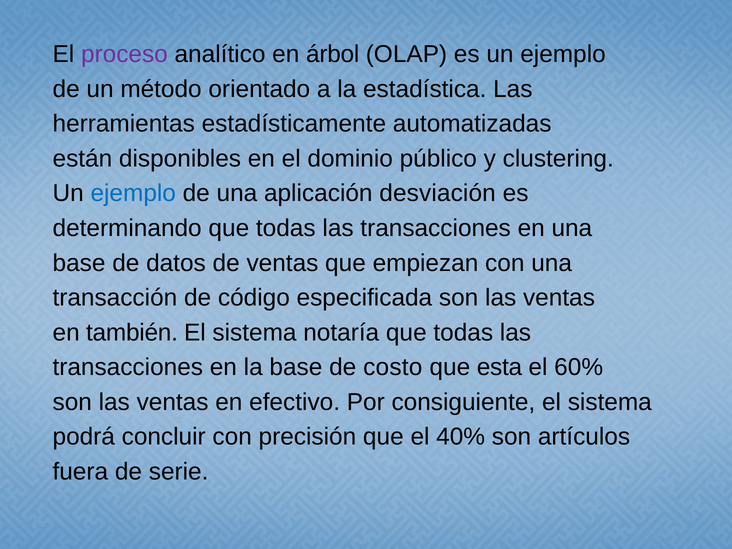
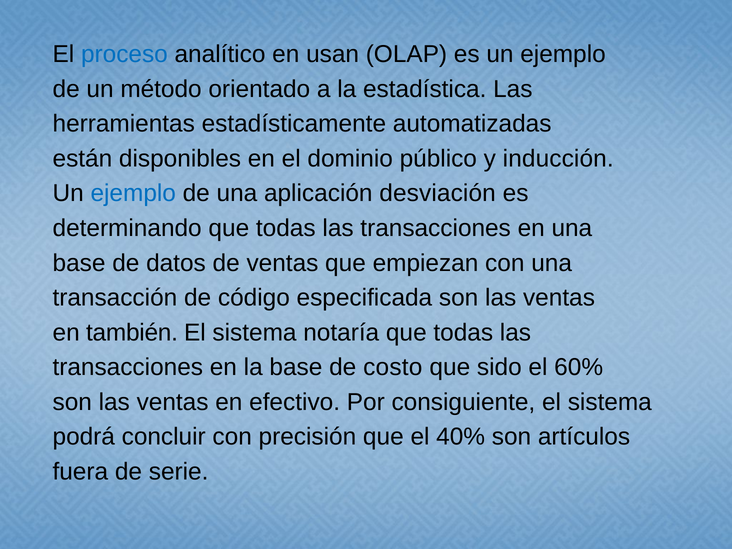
proceso colour: purple -> blue
árbol: árbol -> usan
clustering: clustering -> inducción
esta: esta -> sido
